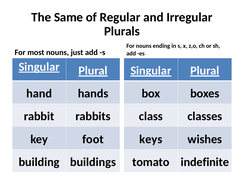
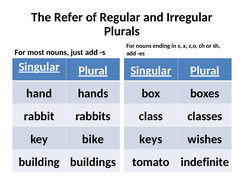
Same: Same -> Refer
foot: foot -> bike
